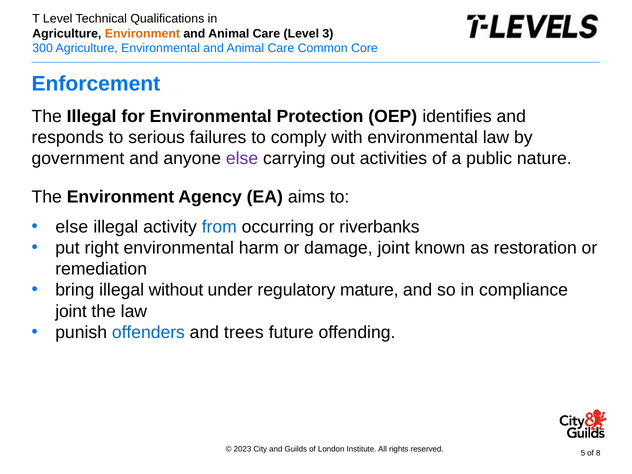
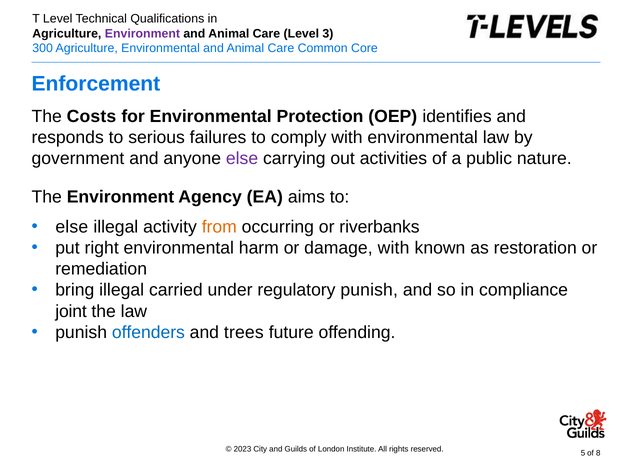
Environment at (142, 33) colour: orange -> purple
The Illegal: Illegal -> Costs
from colour: blue -> orange
damage joint: joint -> with
without: without -> carried
regulatory mature: mature -> punish
